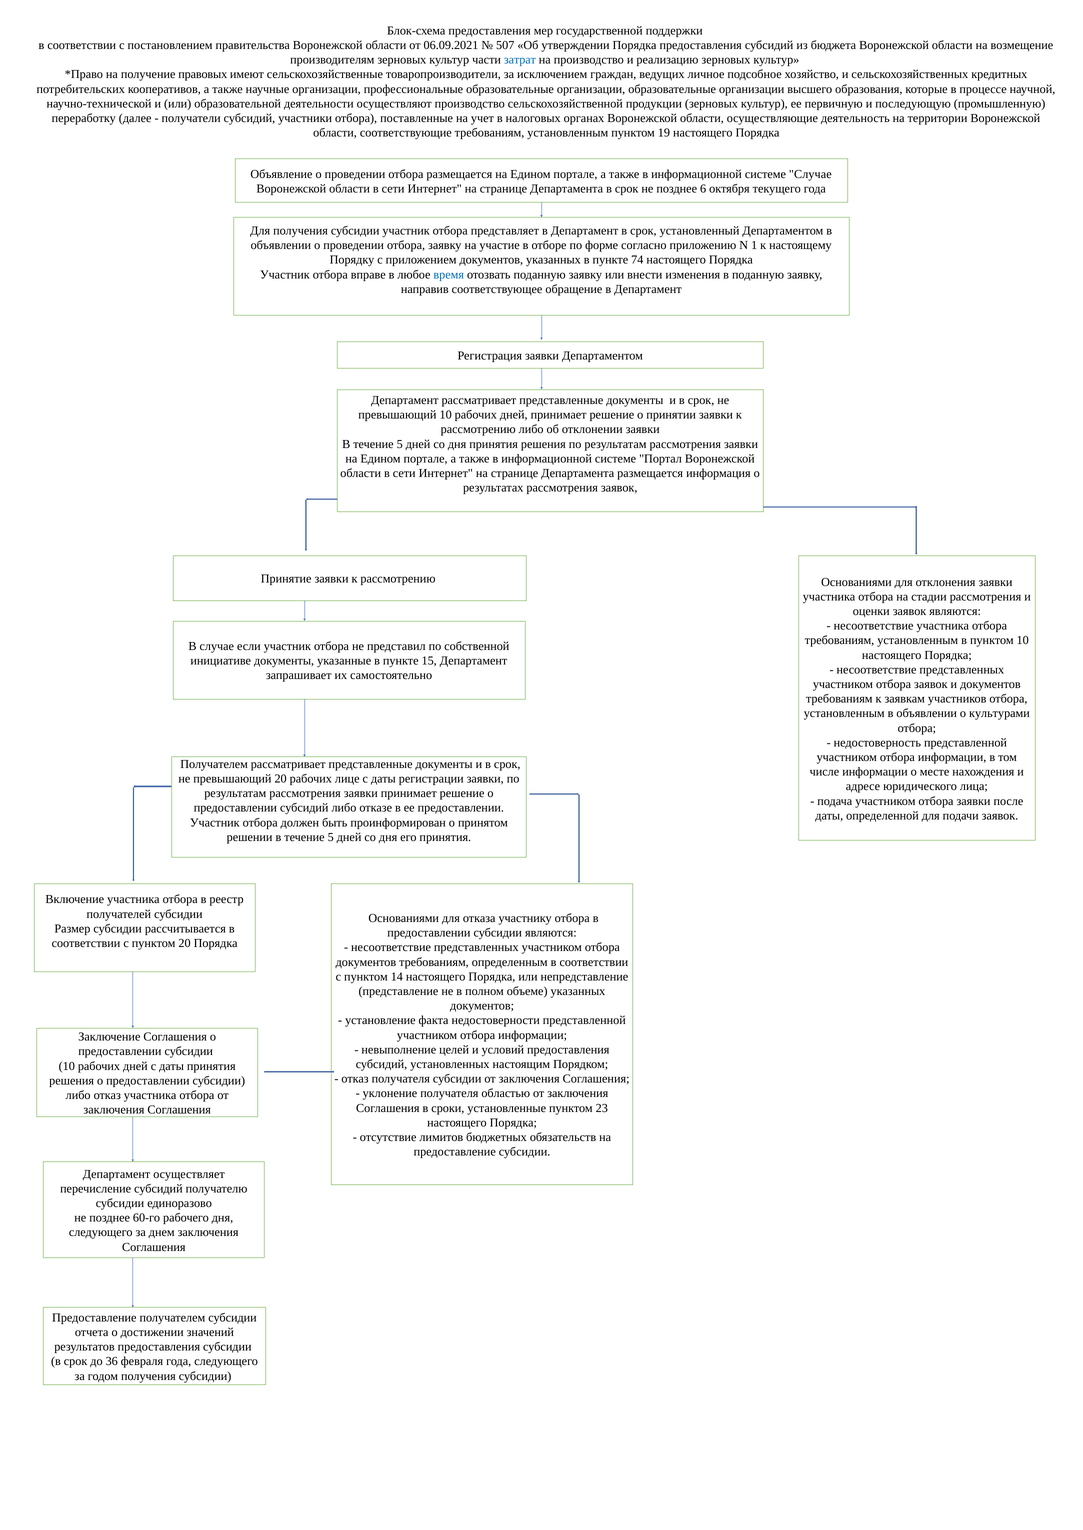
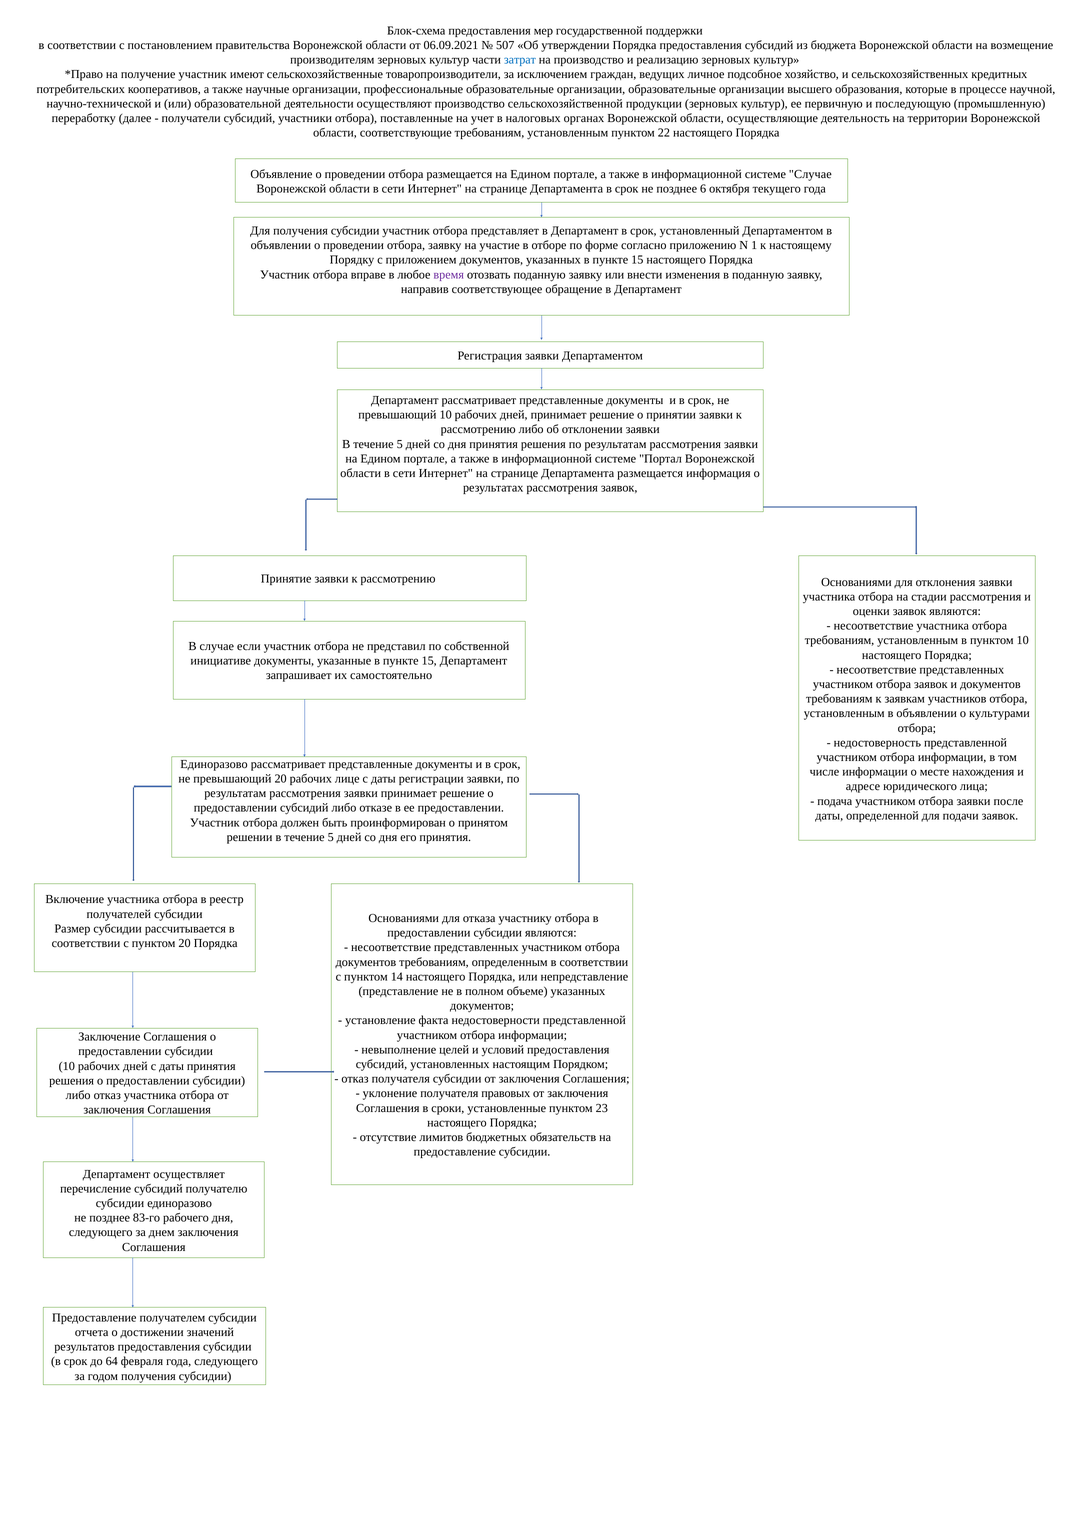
получение правовых: правовых -> участник
19: 19 -> 22
указанных в пункте 74: 74 -> 15
время colour: blue -> purple
Получателем at (214, 764): Получателем -> Единоразово
областью: областью -> правовых
60-го: 60-го -> 83-го
36: 36 -> 64
